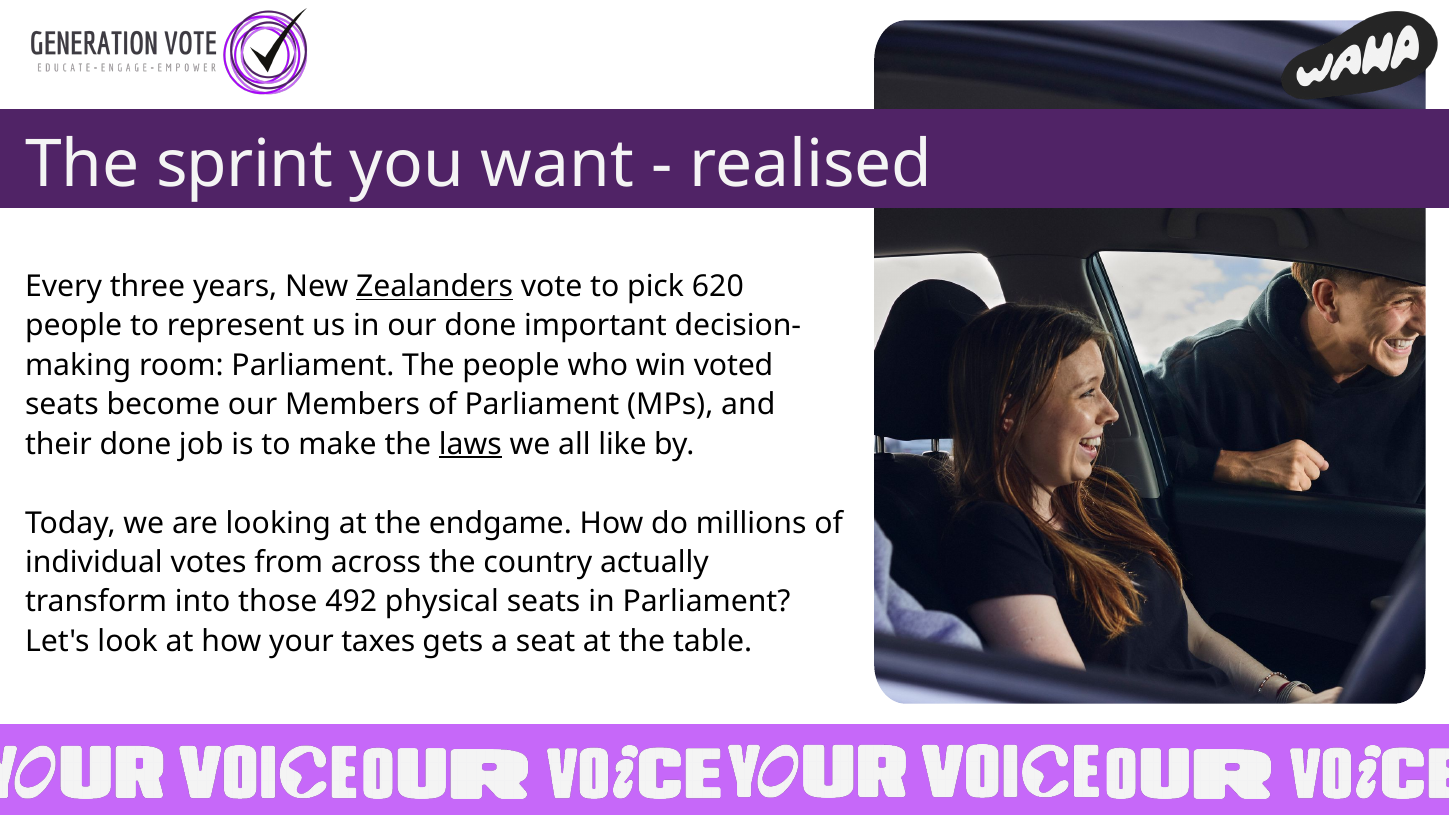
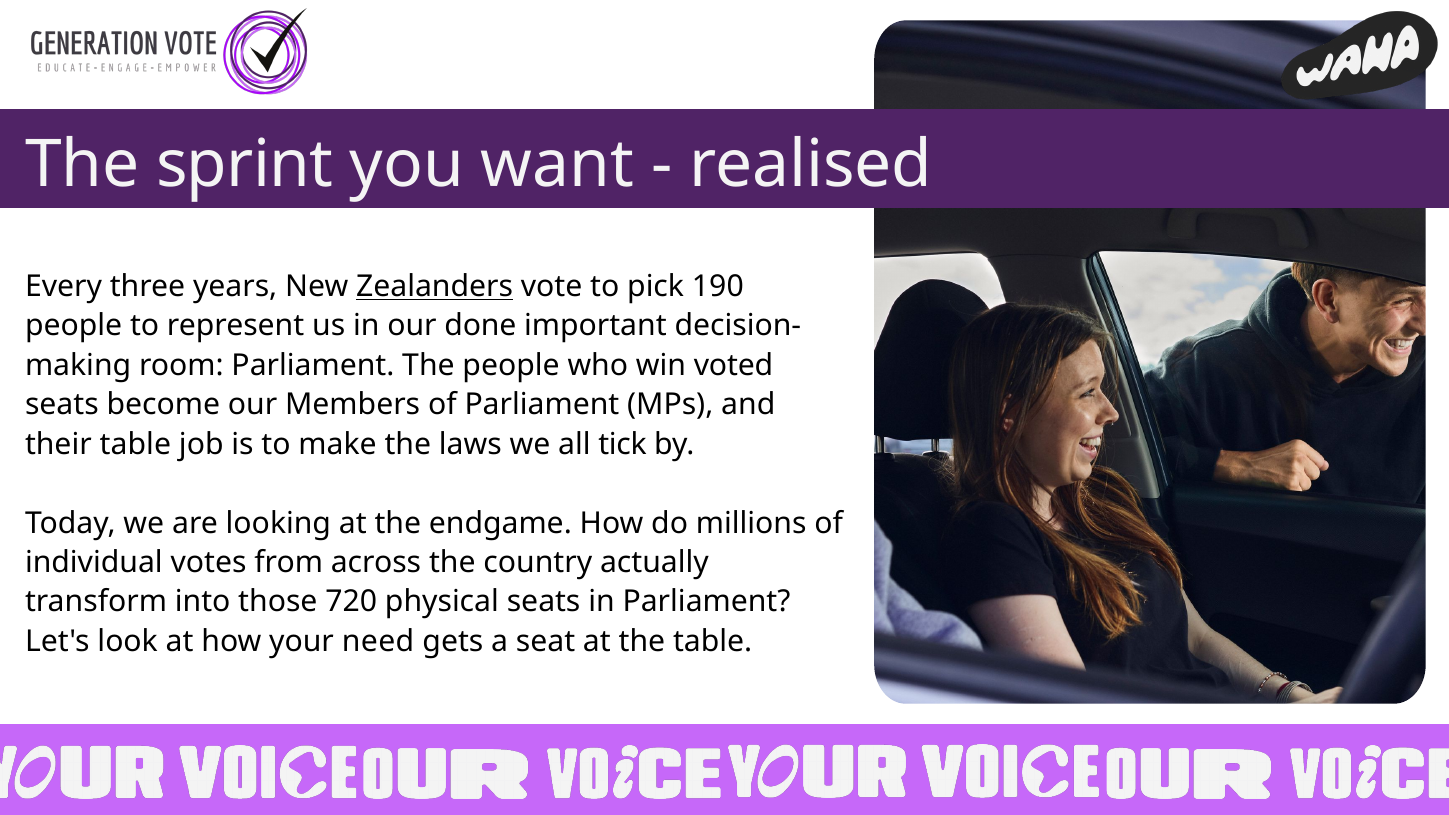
620: 620 -> 190
their done: done -> table
laws underline: present -> none
like: like -> tick
492: 492 -> 720
taxes: taxes -> need
